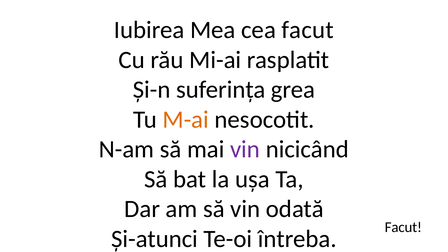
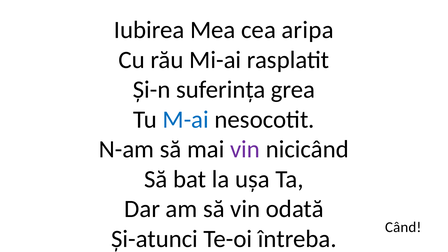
cea facut: facut -> aripa
M-ai colour: orange -> blue
Facut at (403, 227): Facut -> Când
